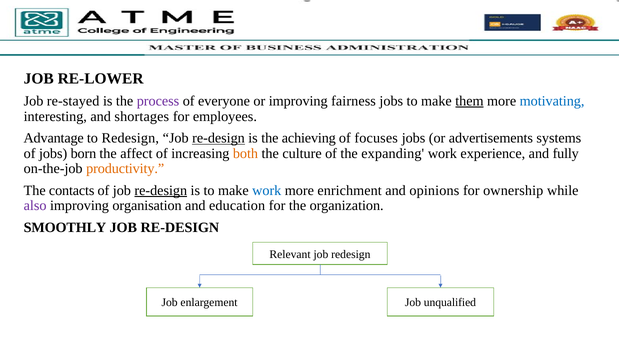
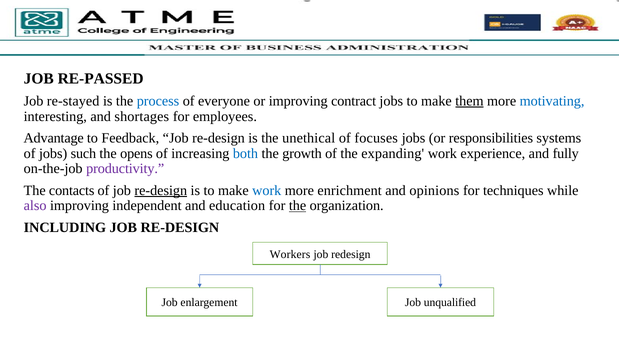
RE-LOWER: RE-LOWER -> RE-PASSED
process colour: purple -> blue
fairness: fairness -> contract
to Redesign: Redesign -> Feedback
re-design at (219, 138) underline: present -> none
achieving: achieving -> unethical
advertisements: advertisements -> responsibilities
born: born -> such
affect: affect -> opens
both colour: orange -> blue
culture: culture -> growth
productivity colour: orange -> purple
ownership: ownership -> techniques
organisation: organisation -> independent
the at (298, 206) underline: none -> present
SMOOTHLY: SMOOTHLY -> INCLUDING
Relevant: Relevant -> Workers
